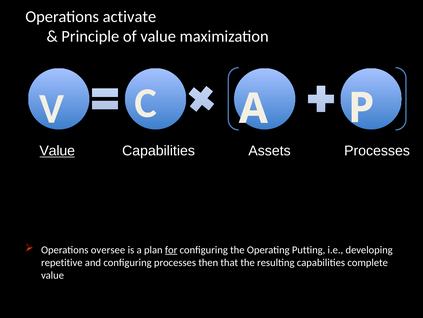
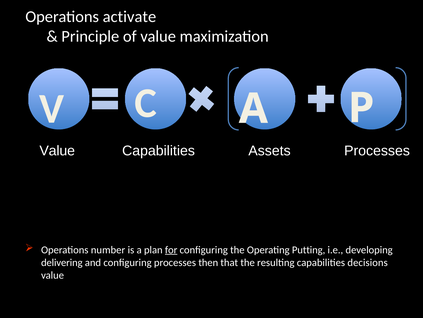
Value at (57, 151) underline: present -> none
oversee: oversee -> number
repetitive: repetitive -> delivering
complete: complete -> decisions
